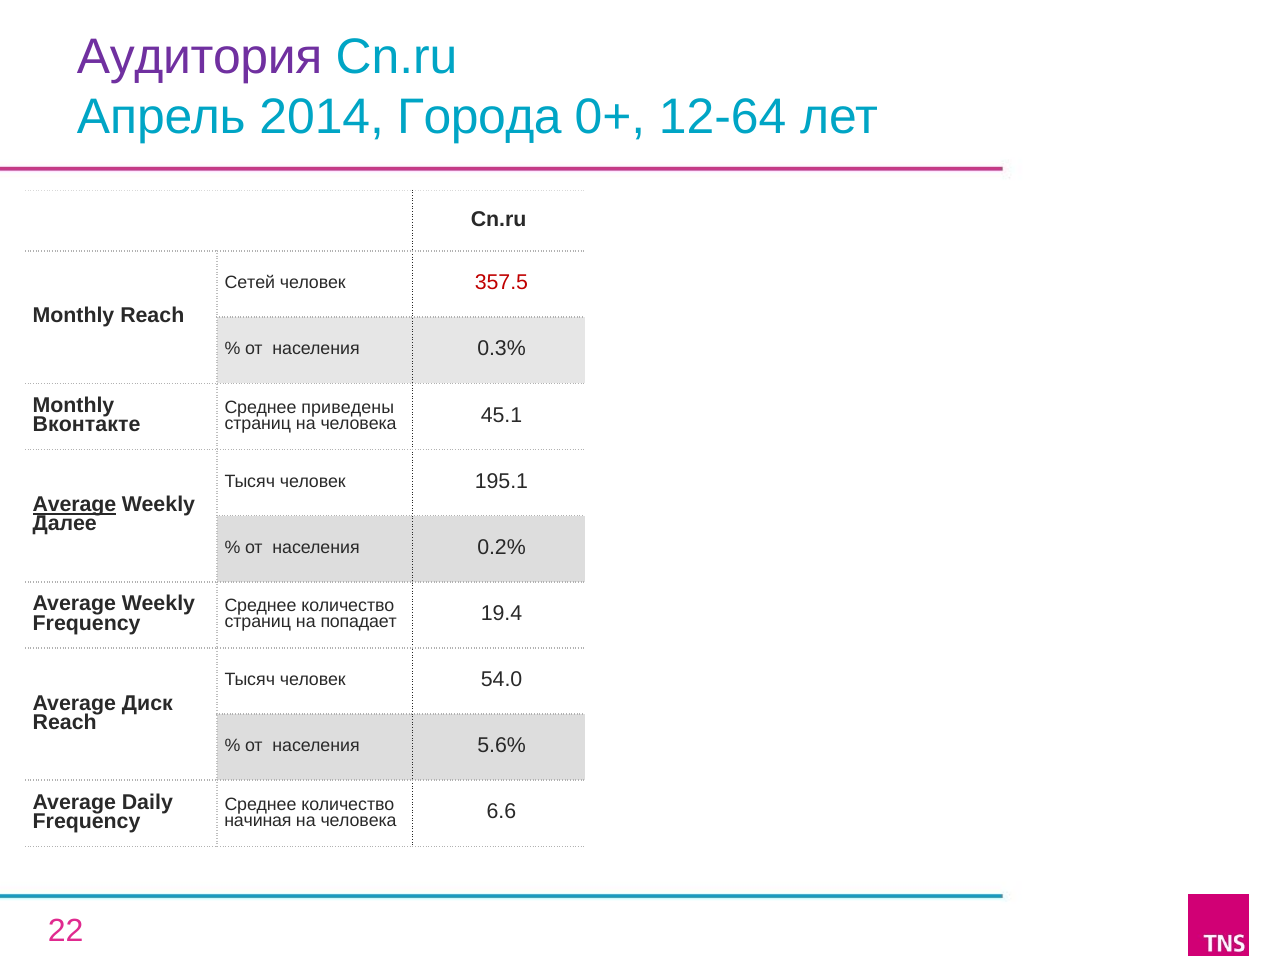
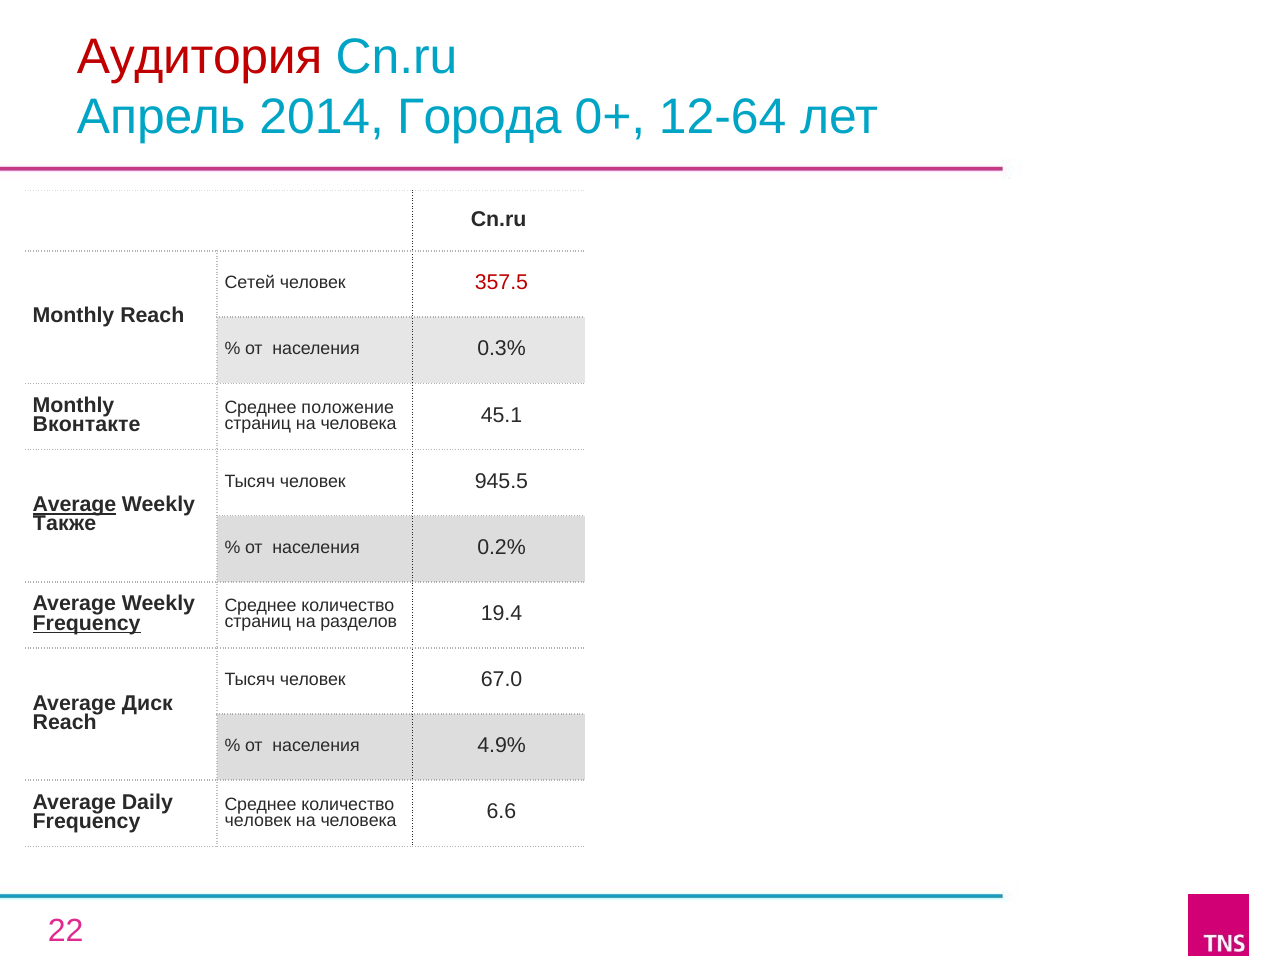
Аудитория colour: purple -> red
приведены: приведены -> положение
195.1: 195.1 -> 945.5
Далее: Далее -> Также
Frequency at (87, 623) underline: none -> present
попадает: попадает -> разделов
54.0: 54.0 -> 67.0
5.6%: 5.6% -> 4.9%
начиная at (258, 820): начиная -> человек
